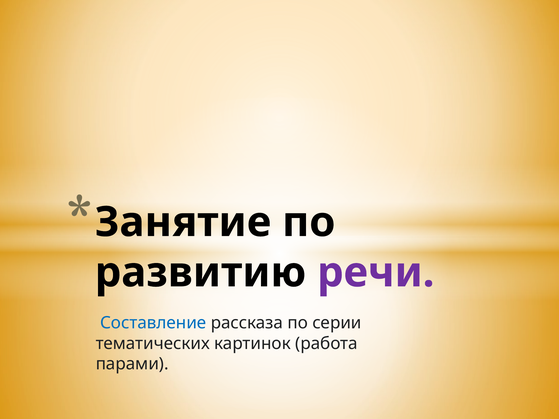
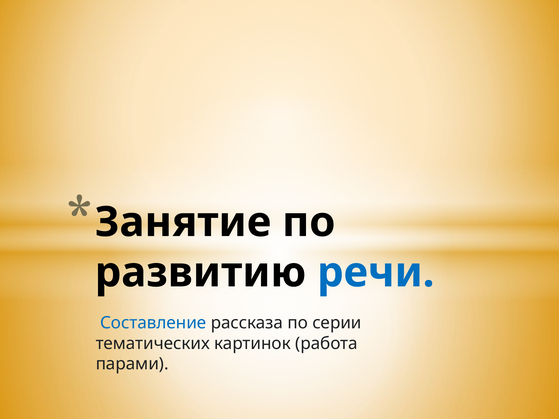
речи colour: purple -> blue
